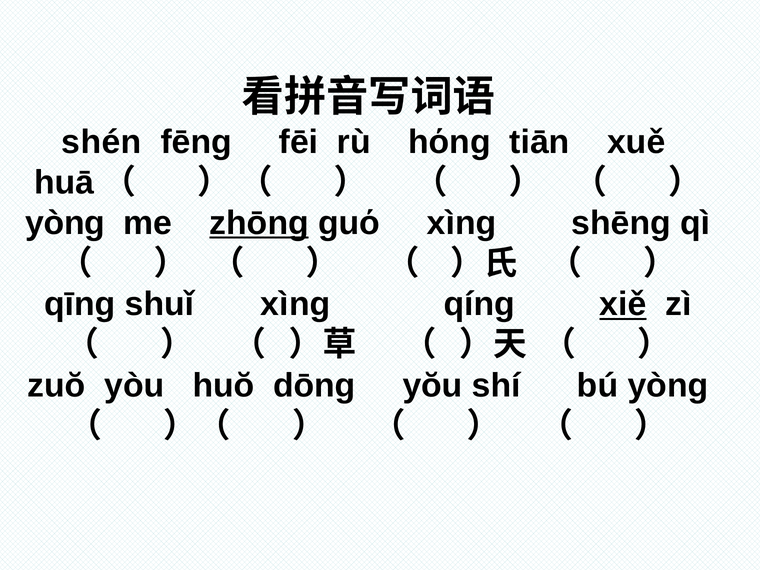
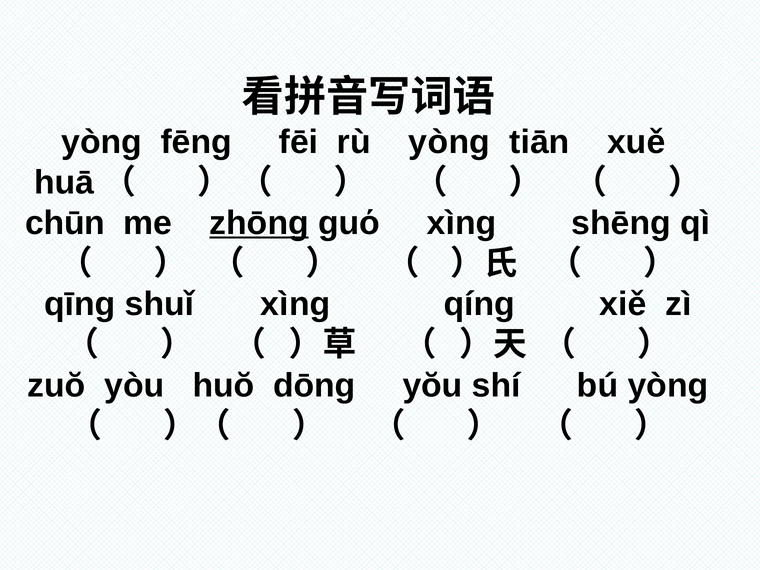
shén at (101, 142): shén -> yònɡ
rù hόnɡ: hόnɡ -> yònɡ
yònɡ at (65, 223): yònɡ -> chūn
xiě underline: present -> none
